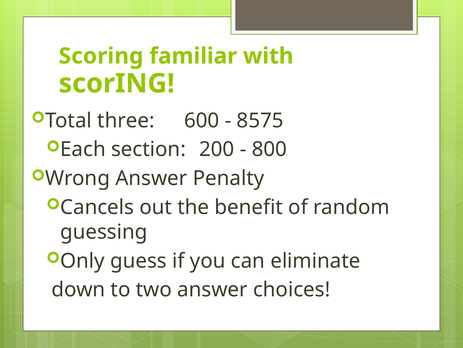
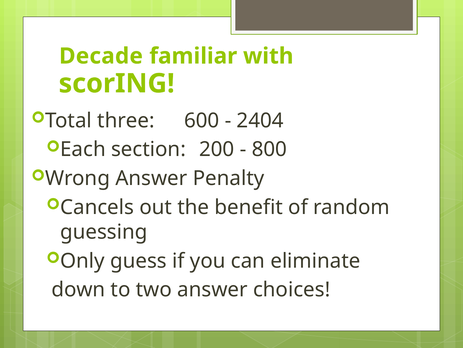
Scoring at (101, 56): Scoring -> Decade
8575: 8575 -> 2404
